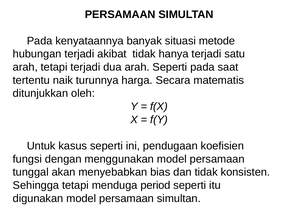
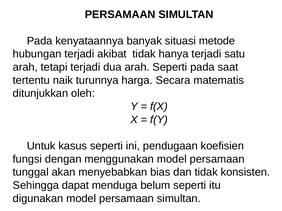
Sehingga tetapi: tetapi -> dapat
period: period -> belum
